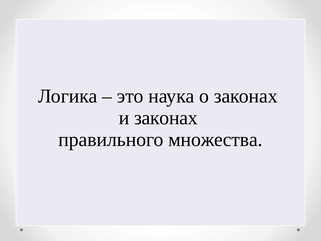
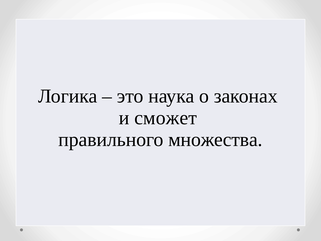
и законах: законах -> сможет
